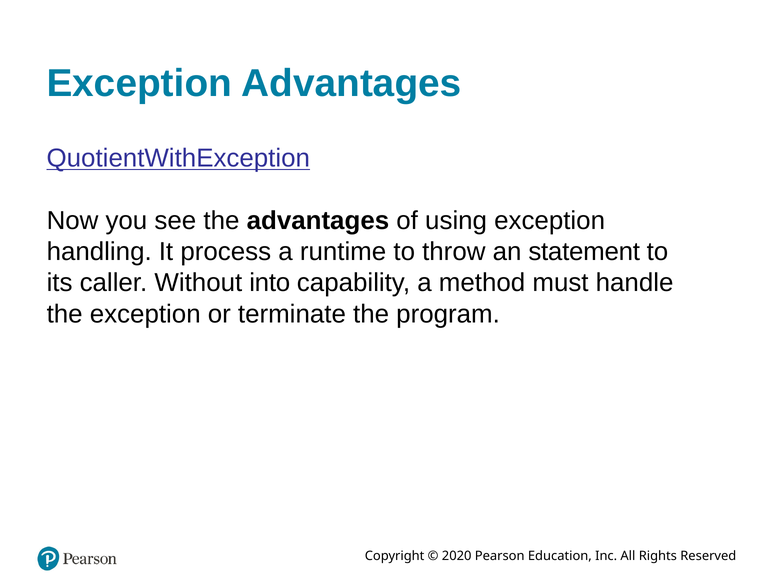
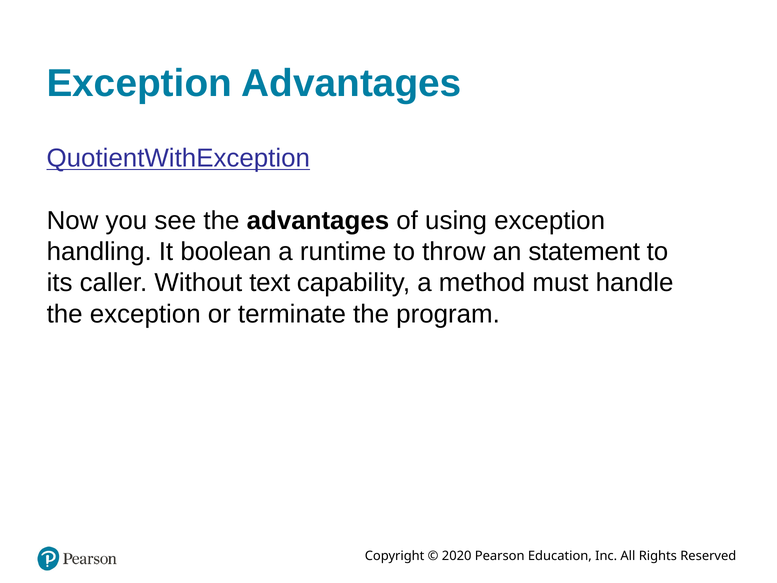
process: process -> boolean
into: into -> text
